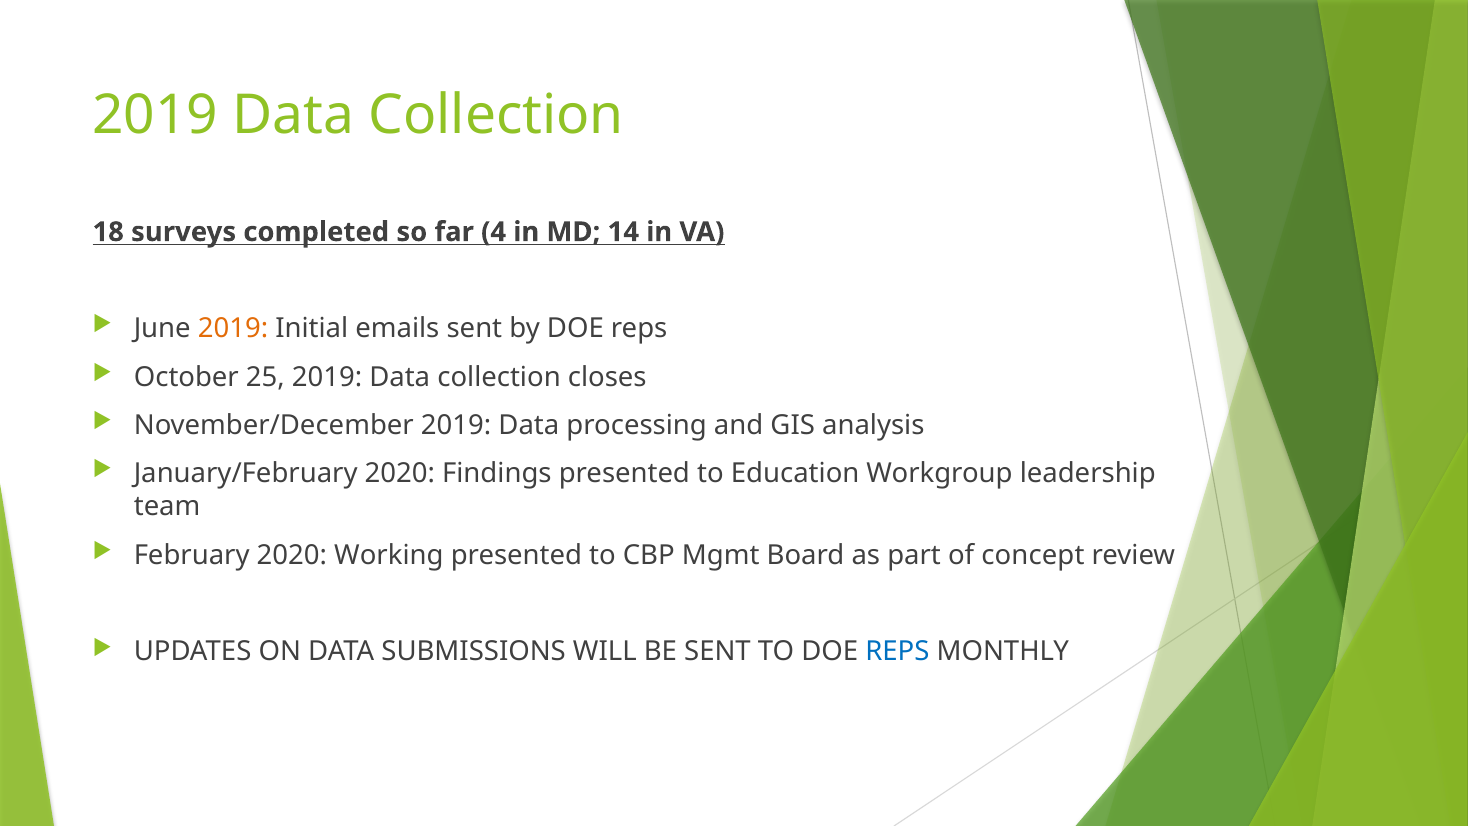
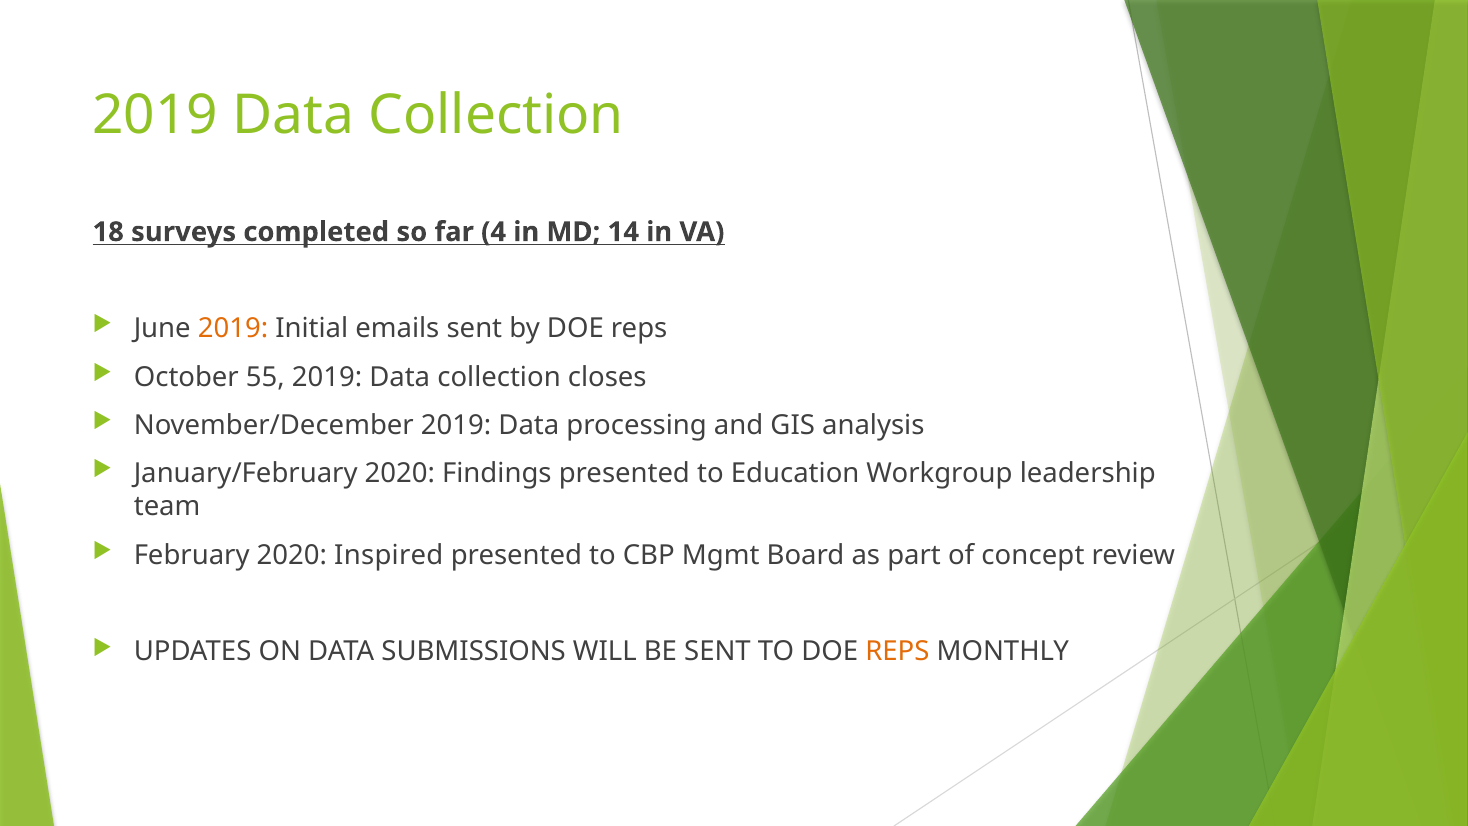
25: 25 -> 55
Working: Working -> Inspired
REPS at (897, 652) colour: blue -> orange
